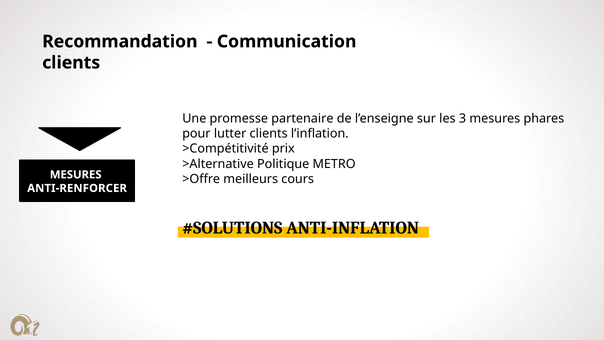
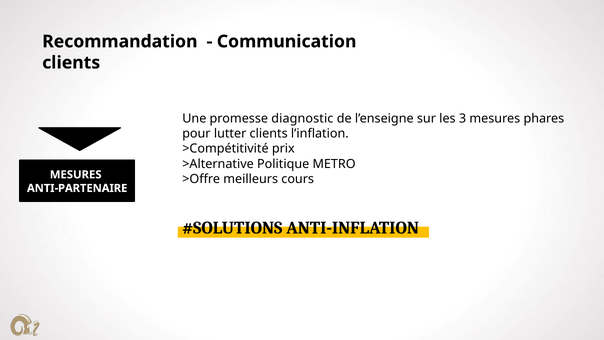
partenaire: partenaire -> diagnostic
ANTI-RENFORCER: ANTI-RENFORCER -> ANTI-PARTENAIRE
